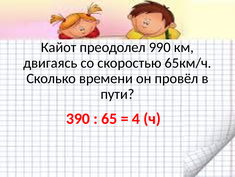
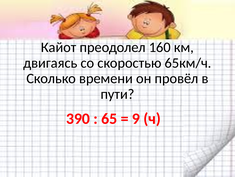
990: 990 -> 160
4: 4 -> 9
